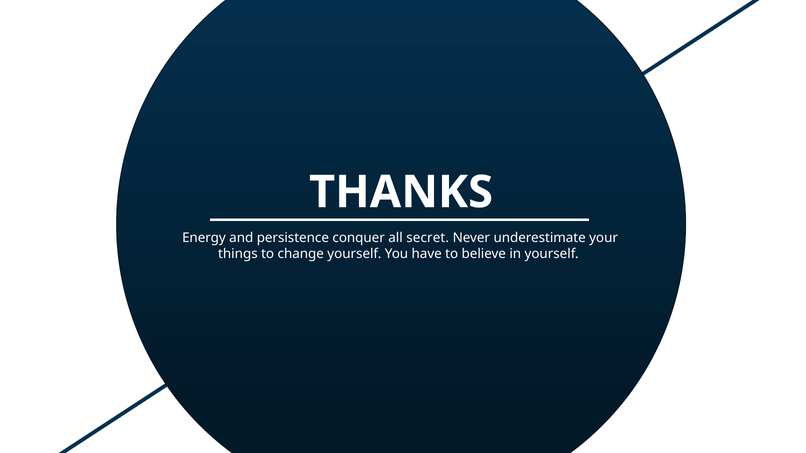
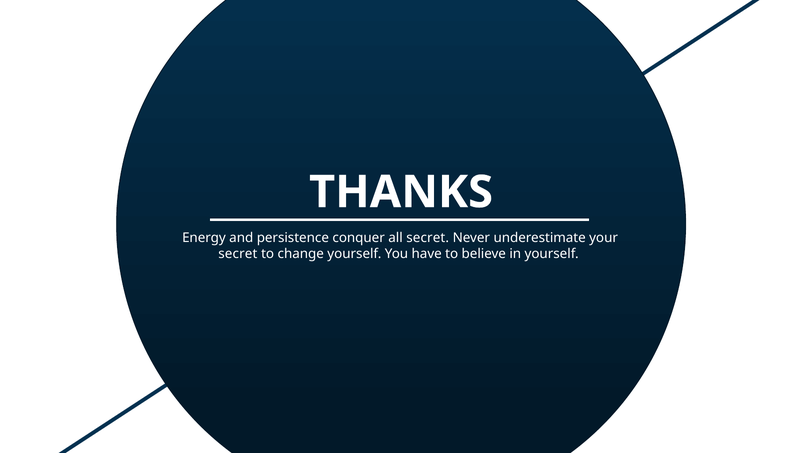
things at (238, 254): things -> secret
